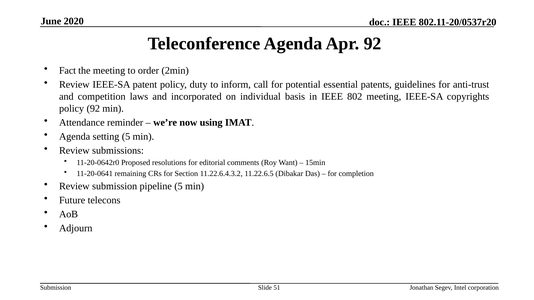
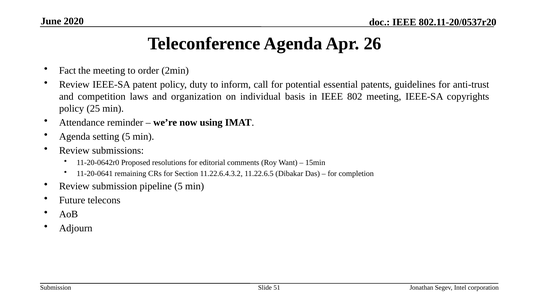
Apr 92: 92 -> 26
incorporated: incorporated -> organization
policy 92: 92 -> 25
